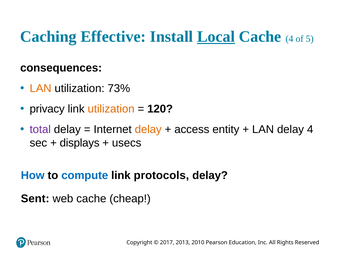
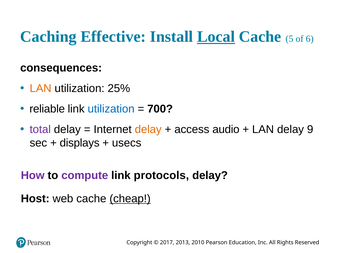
Cache 4: 4 -> 5
5: 5 -> 6
73%: 73% -> 25%
privacy: privacy -> reliable
utilization at (111, 109) colour: orange -> blue
120: 120 -> 700
entity: entity -> audio
delay 4: 4 -> 9
How colour: blue -> purple
compute colour: blue -> purple
Sent: Sent -> Host
cheap underline: none -> present
